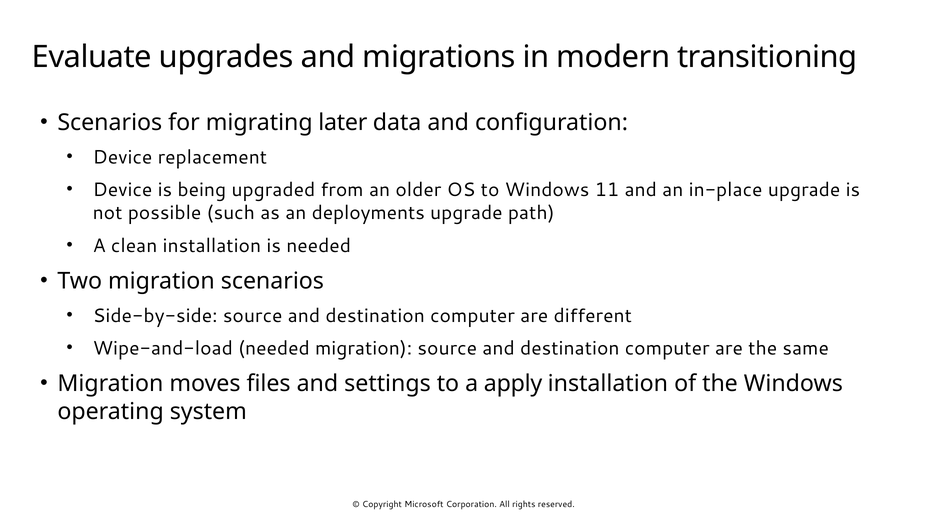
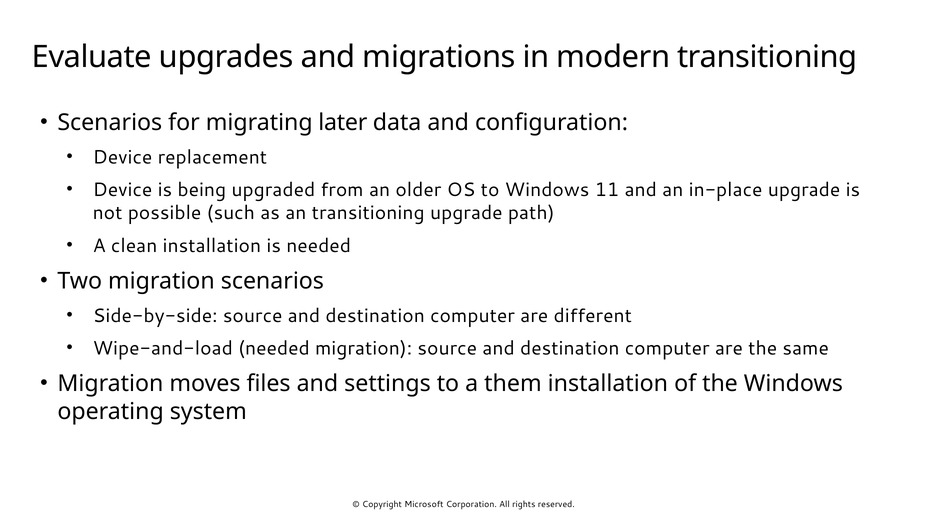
an deployments: deployments -> transitioning
apply: apply -> them
